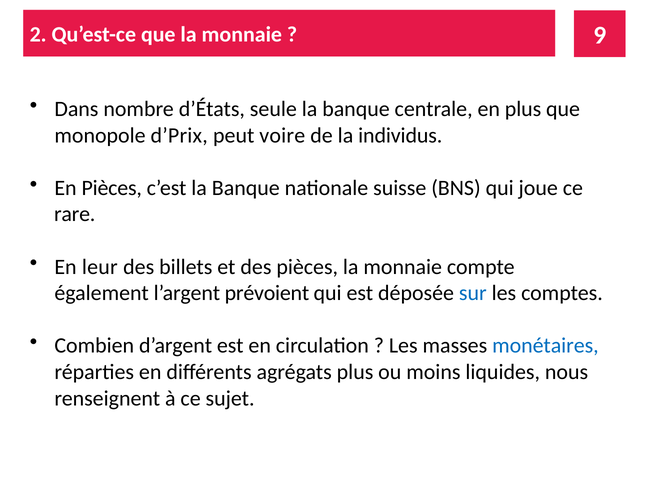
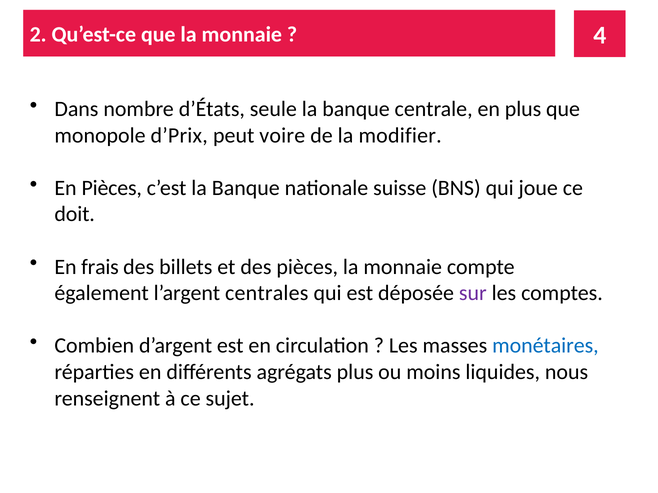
9: 9 -> 4
individus: individus -> modifier
rare: rare -> doit
leur: leur -> frais
prévoient: prévoient -> centrales
sur colour: blue -> purple
